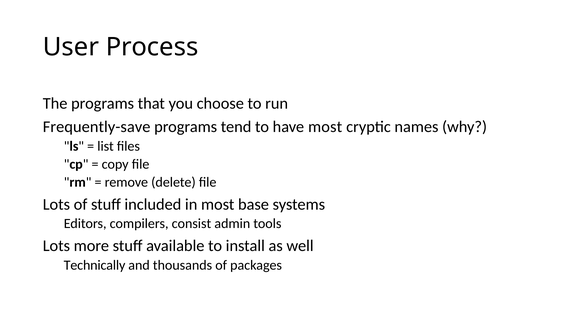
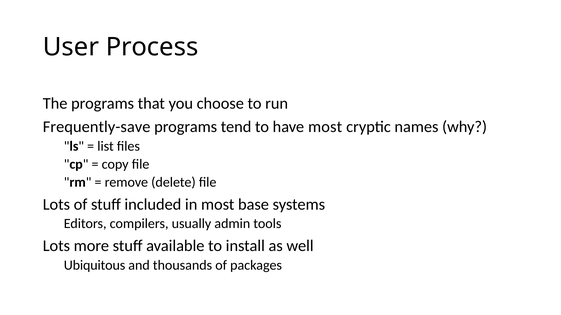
consist: consist -> usually
Technically: Technically -> Ubiquitous
